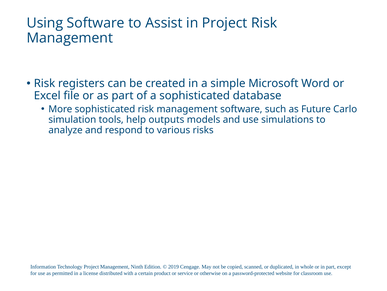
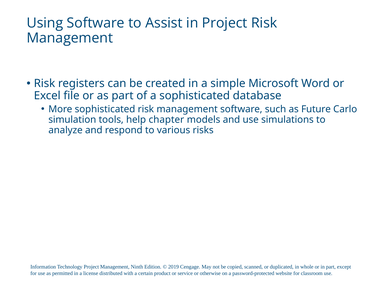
outputs: outputs -> chapter
